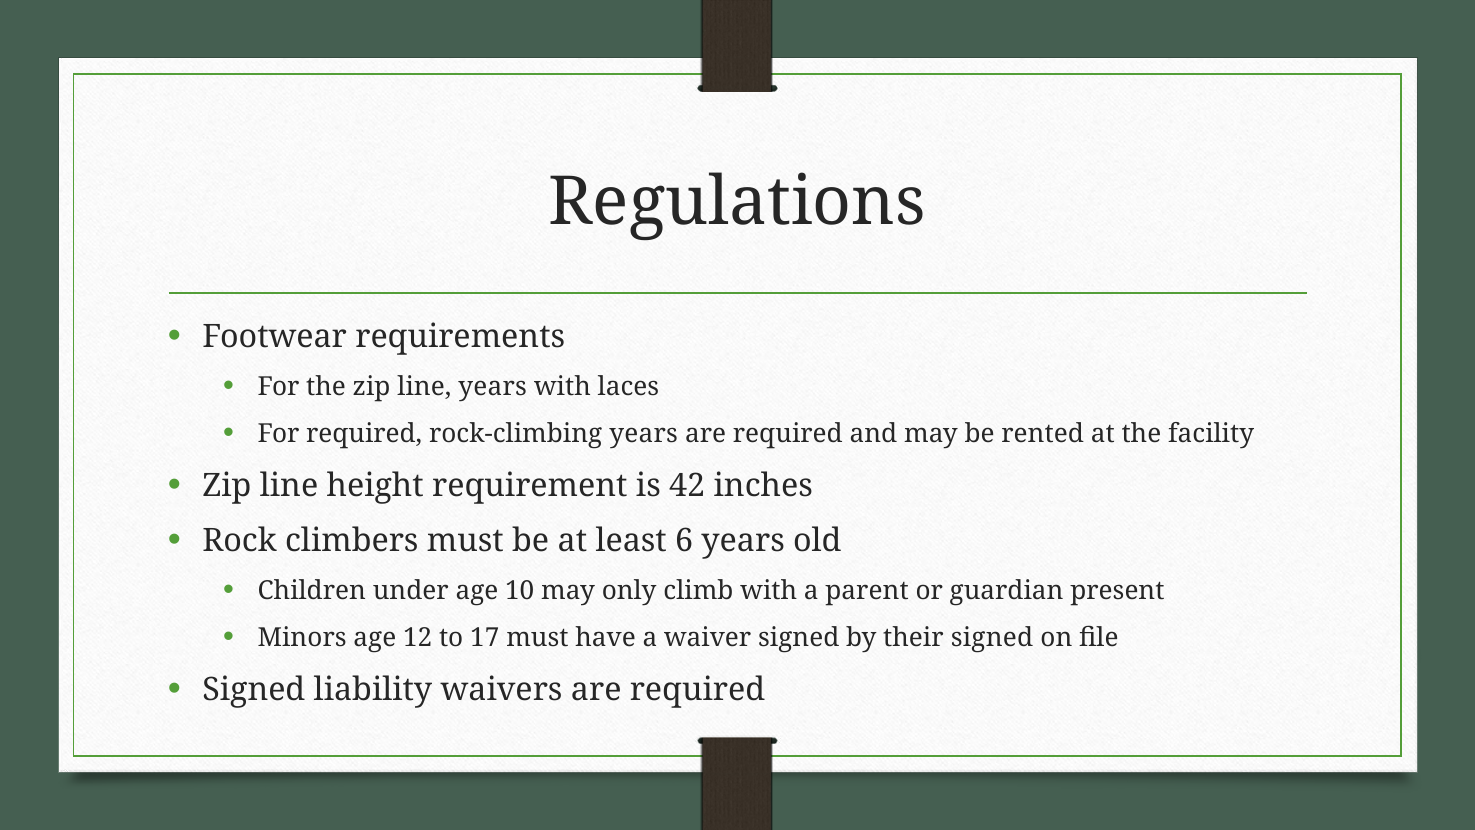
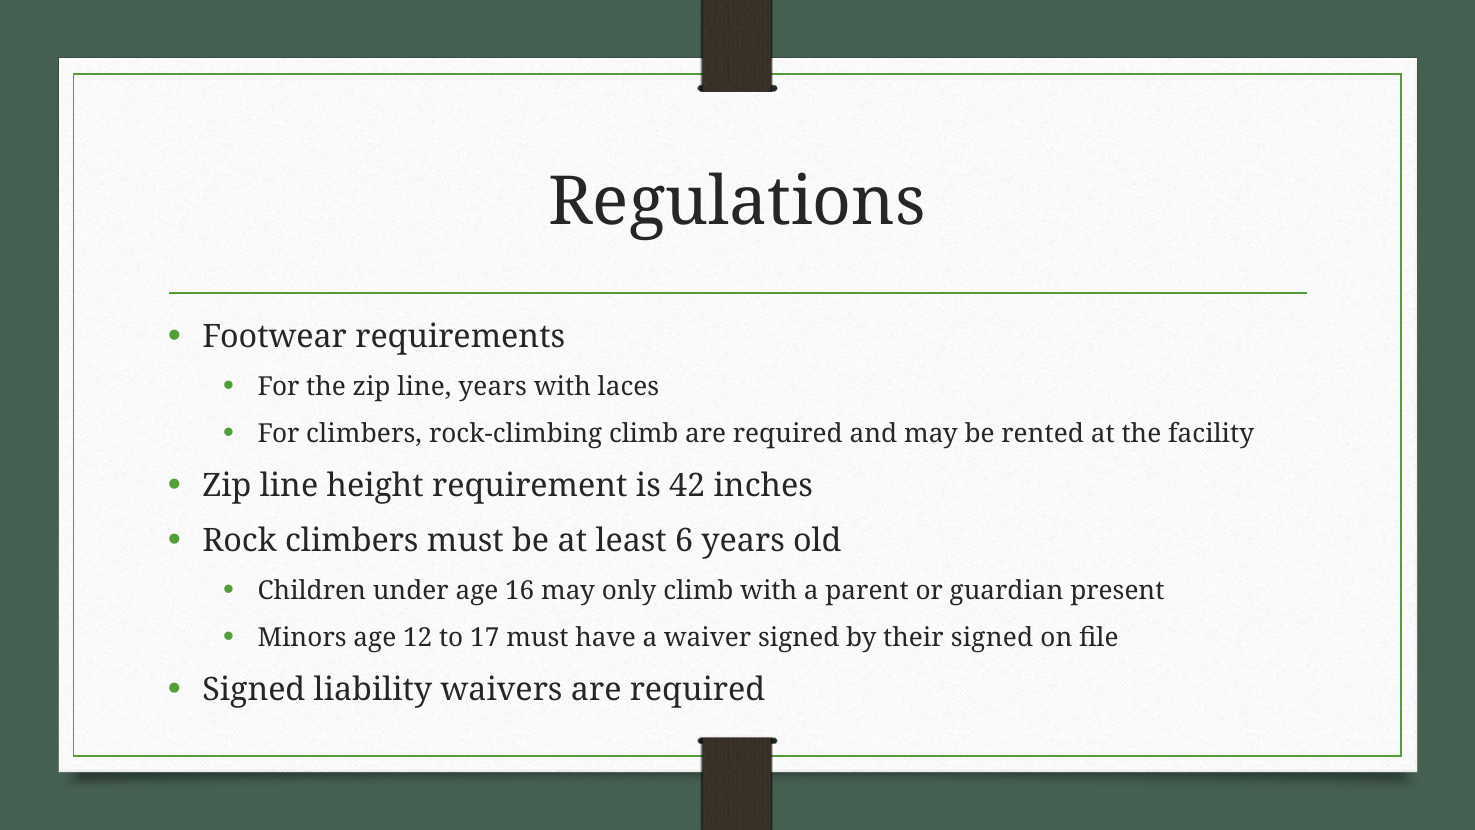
For required: required -> climbers
rock-climbing years: years -> climb
10: 10 -> 16
